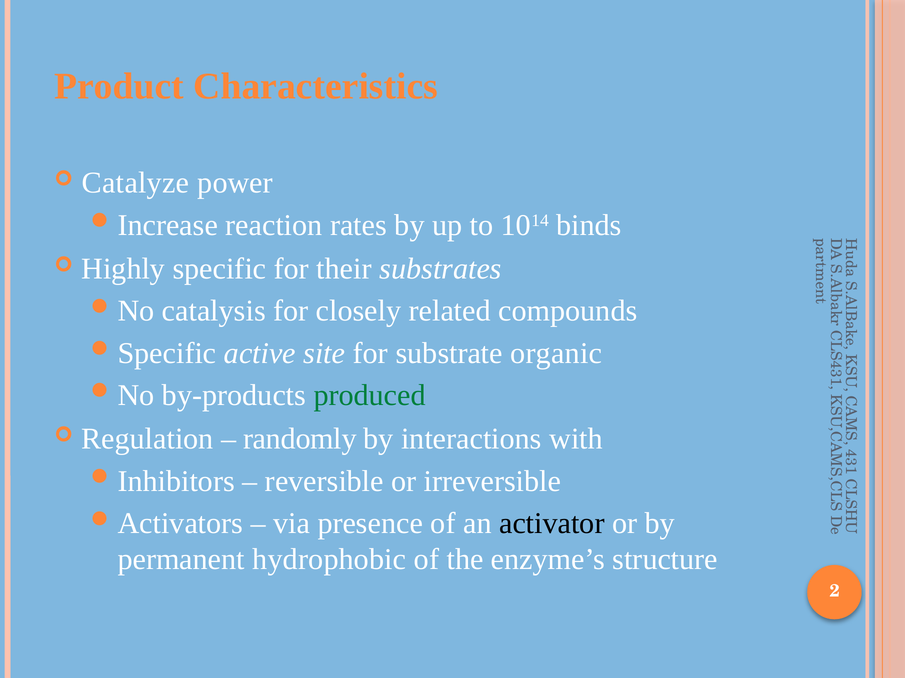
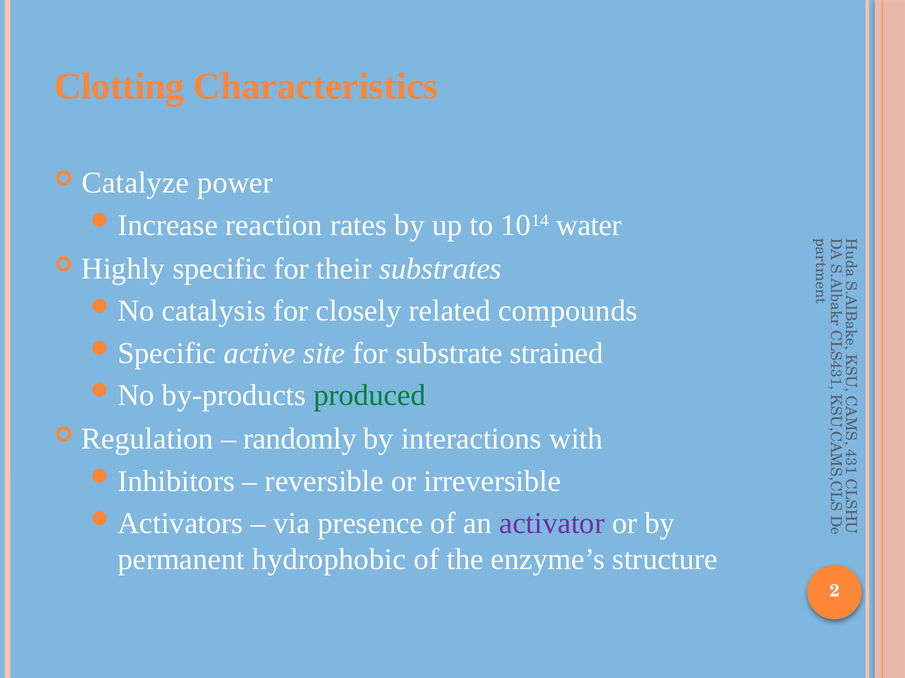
Product: Product -> Clotting
binds: binds -> water
organic: organic -> strained
activator colour: black -> purple
